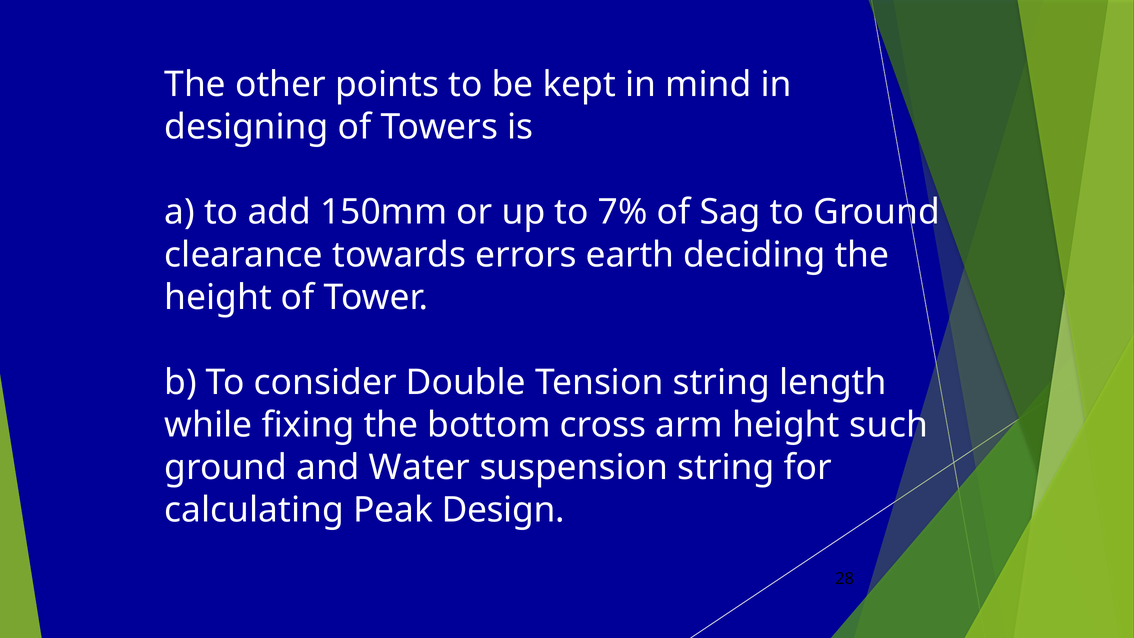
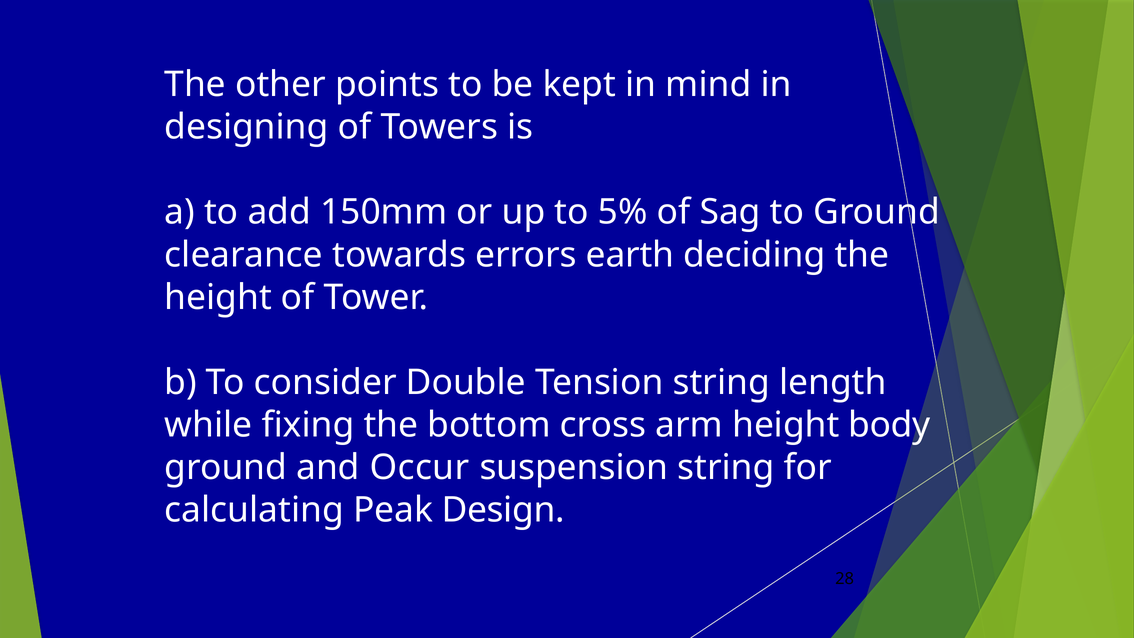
7%: 7% -> 5%
such: such -> body
Water: Water -> Occur
